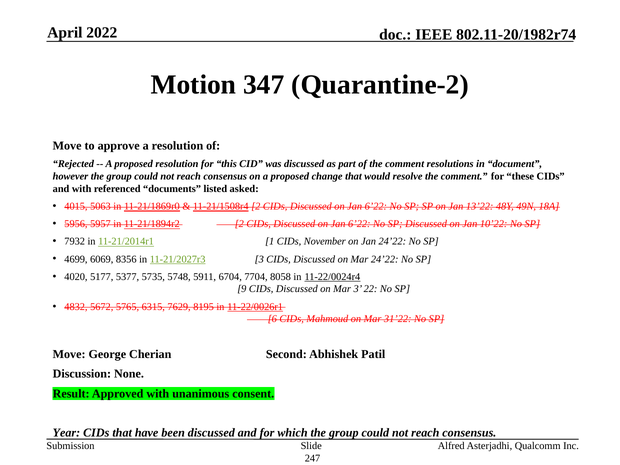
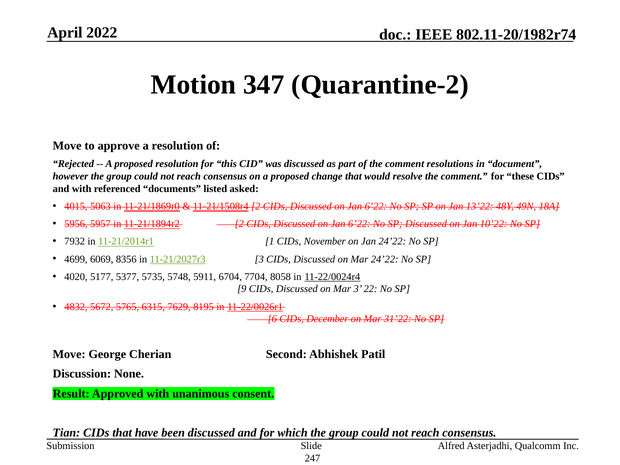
Mahmoud: Mahmoud -> December
Year: Year -> Tian
